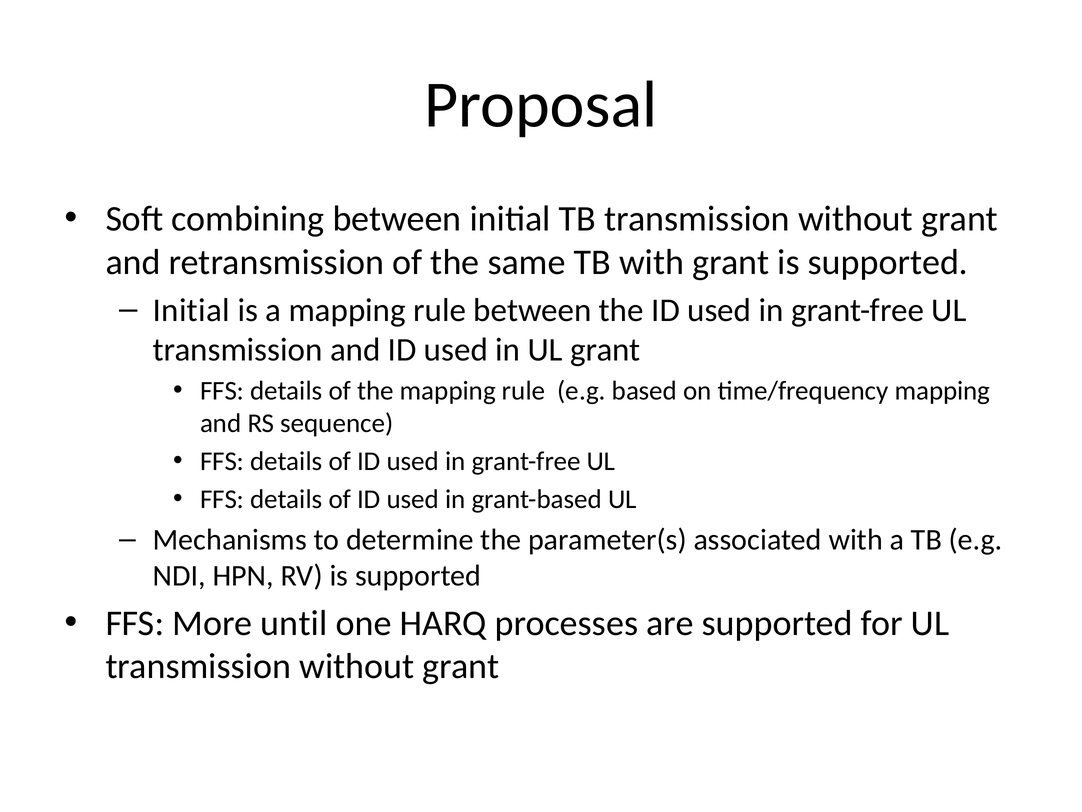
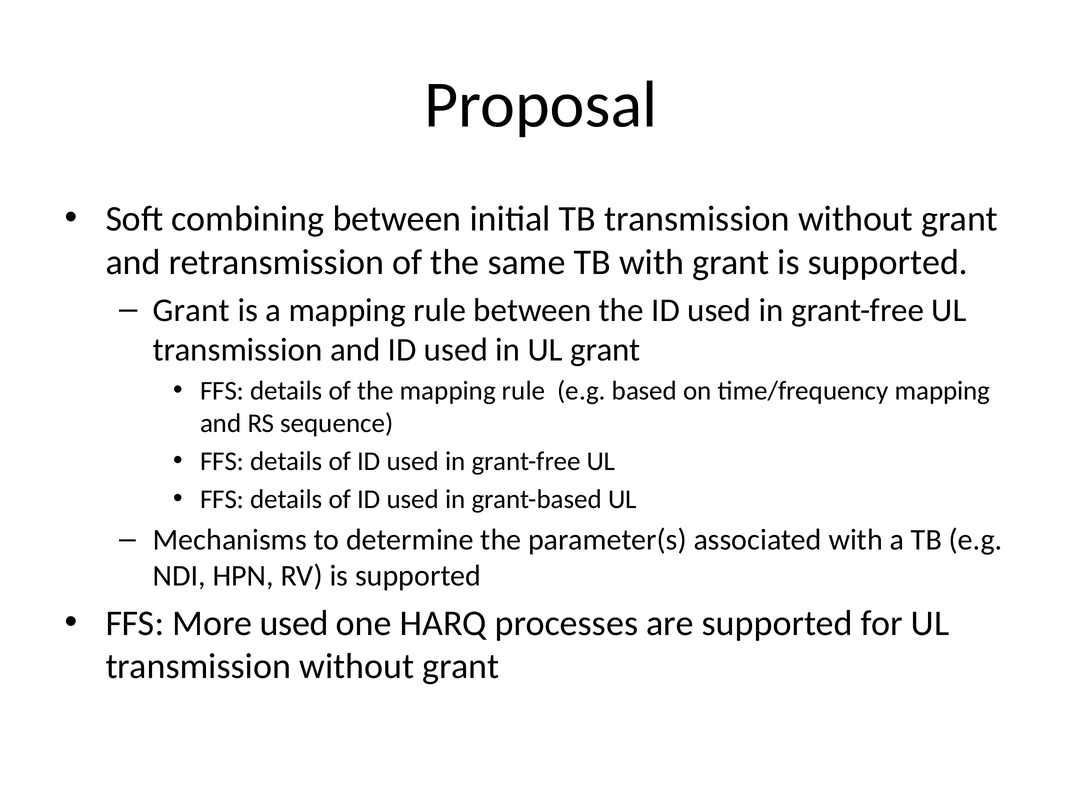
Initial at (191, 310): Initial -> Grant
More until: until -> used
